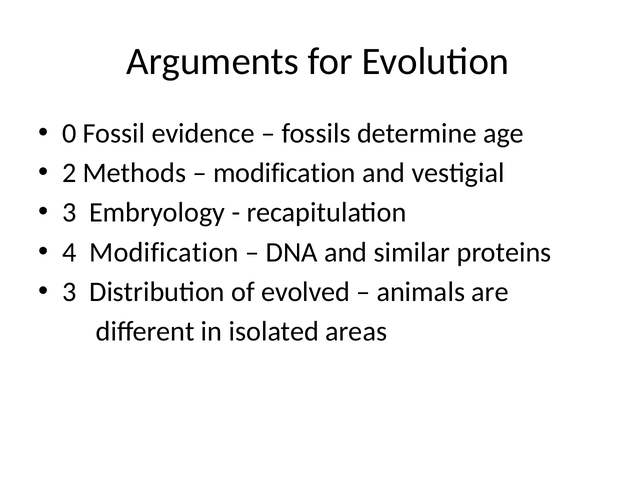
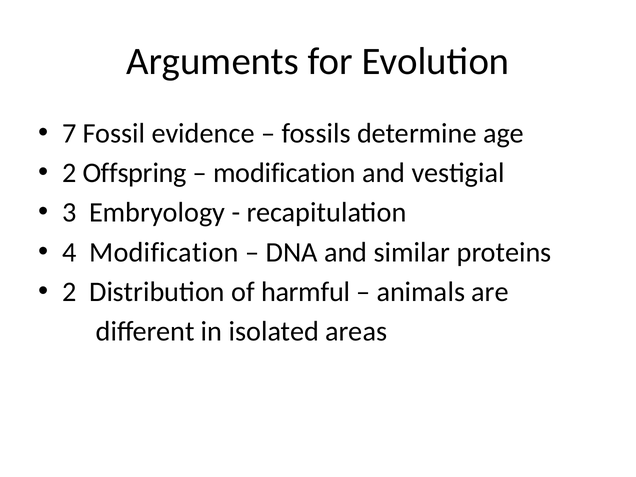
0: 0 -> 7
Methods: Methods -> Offspring
3 at (69, 292): 3 -> 2
evolved: evolved -> harmful
